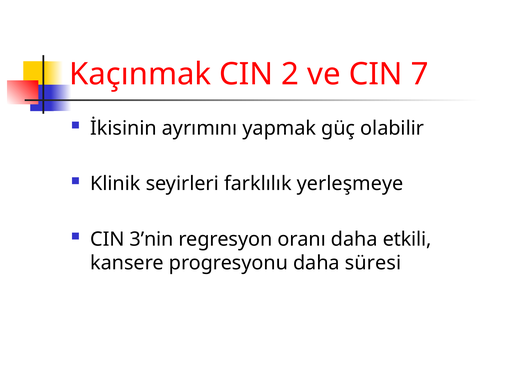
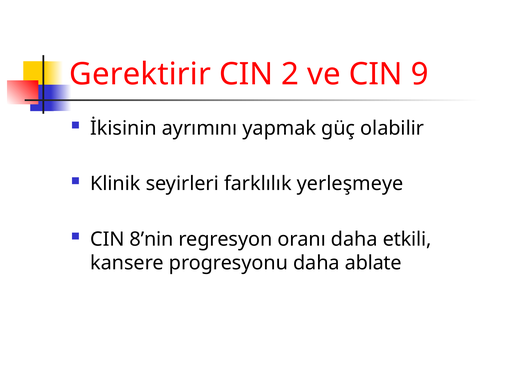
Kaçınmak: Kaçınmak -> Gerektirir
7: 7 -> 9
3’nin: 3’nin -> 8’nin
süresi: süresi -> ablate
